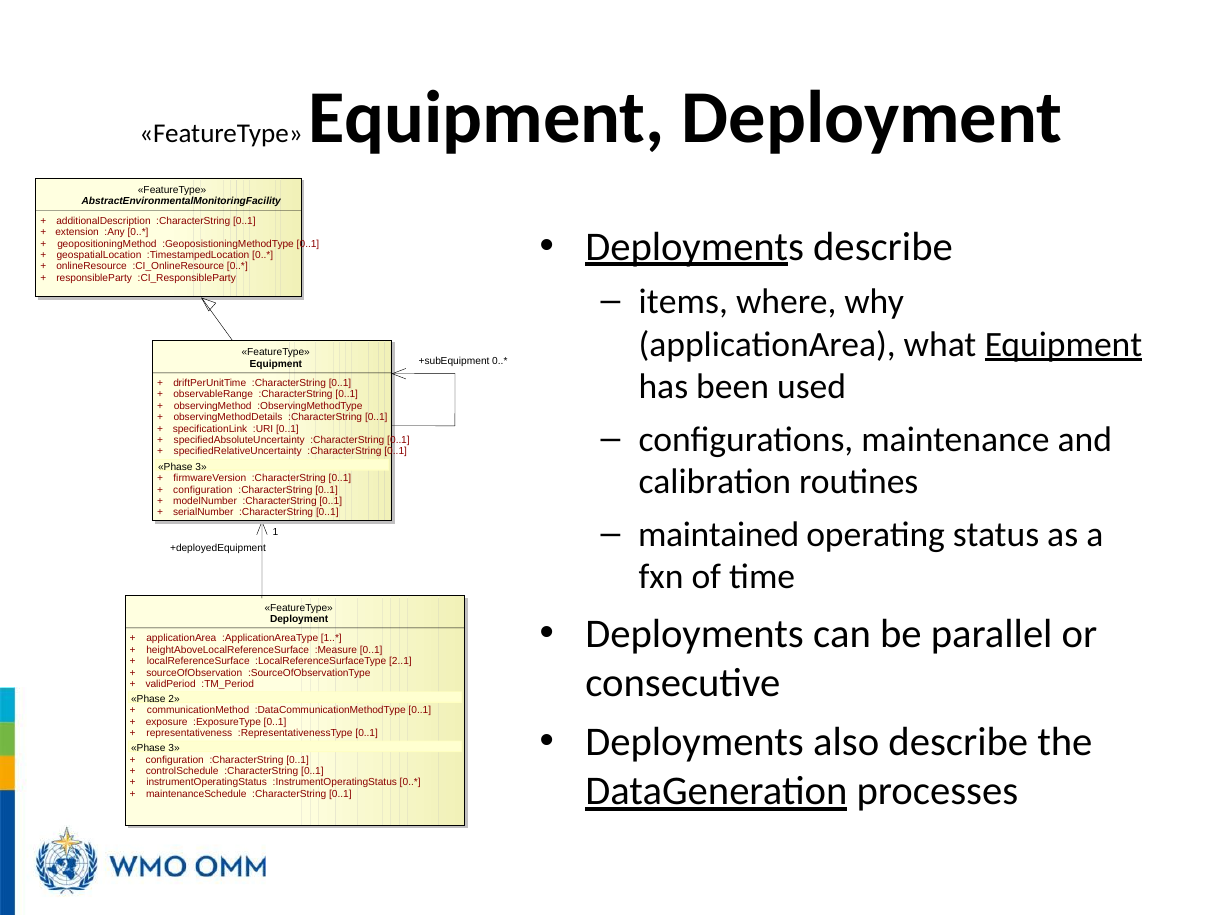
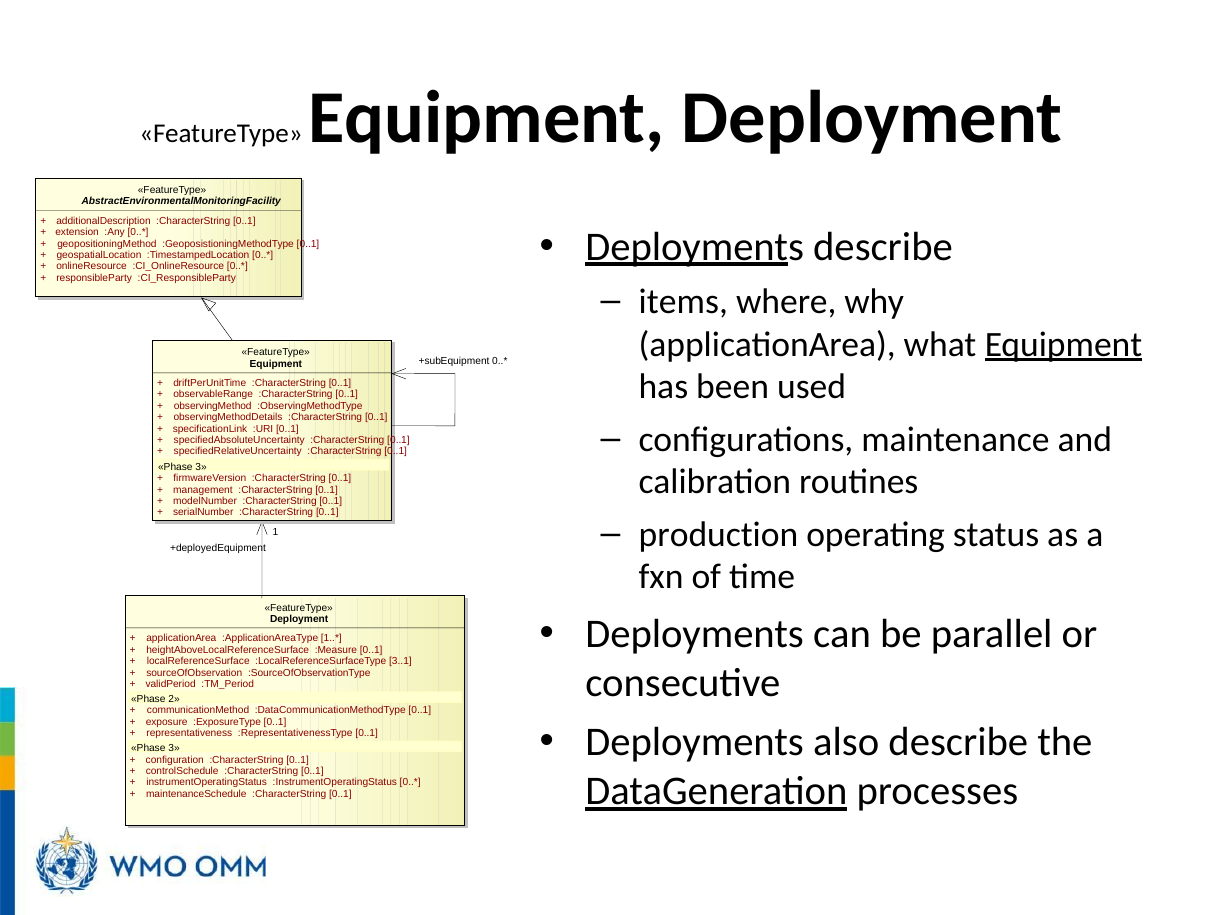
configuration at (203, 490): configuration -> management
maintained: maintained -> production
2..1: 2..1 -> 3..1
